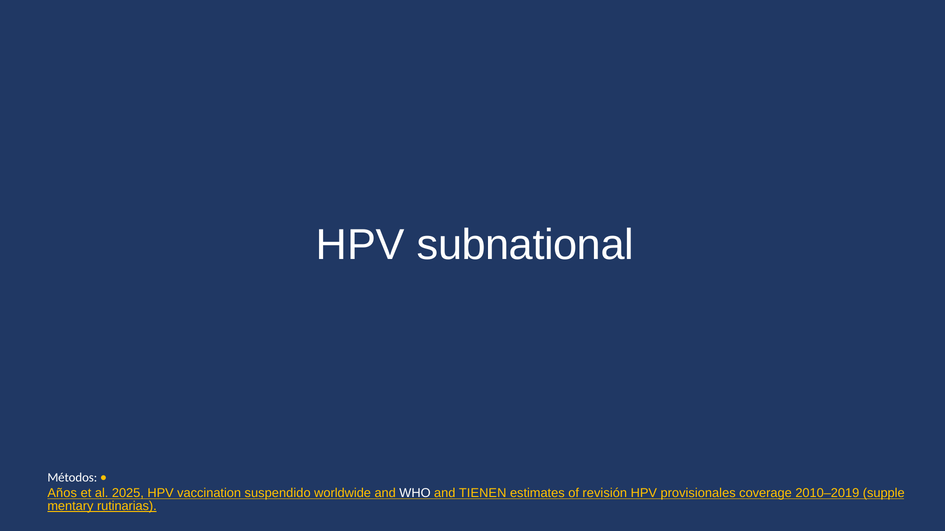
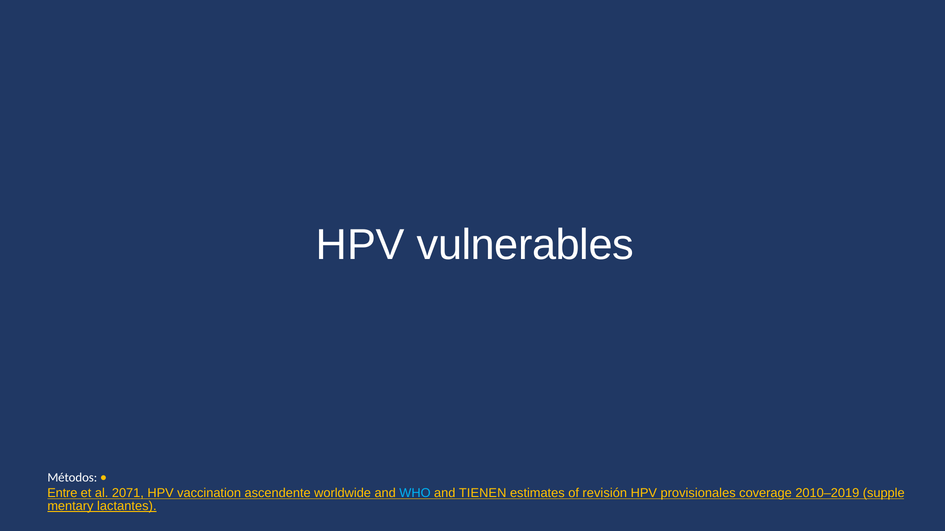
subnational: subnational -> vulnerables
Años: Años -> Entre
2025: 2025 -> 2071
suspendido: suspendido -> ascendente
WHO colour: white -> light blue
rutinarias: rutinarias -> lactantes
